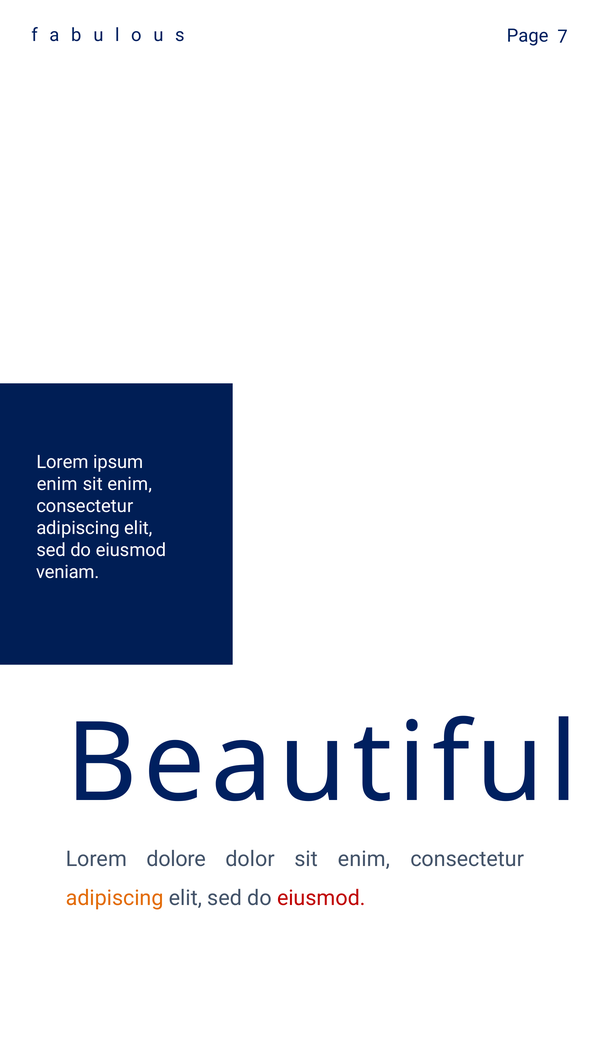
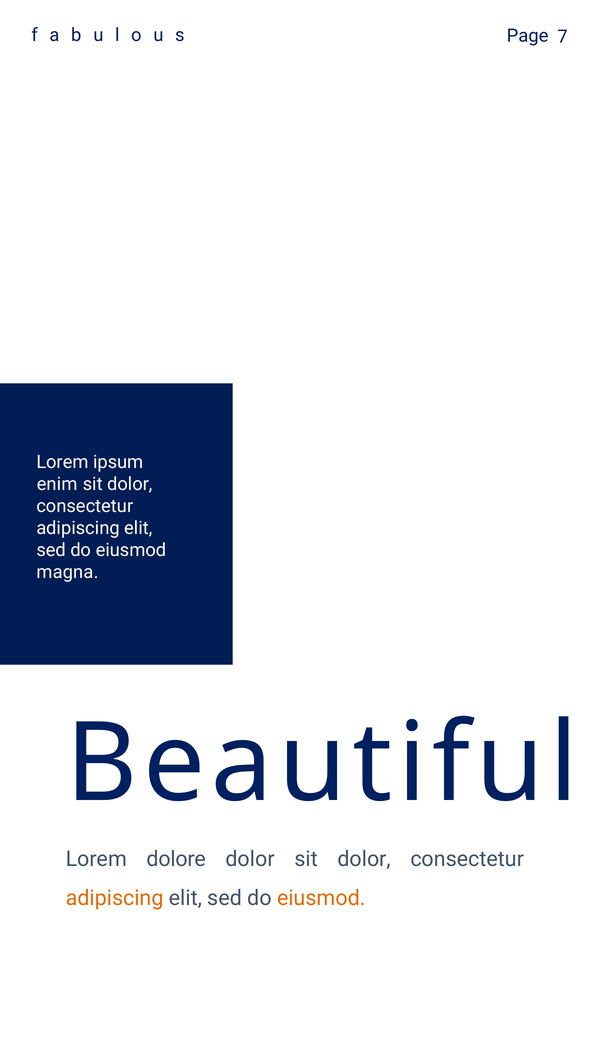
enim at (130, 484): enim -> dolor
veniam: veniam -> magna
dolor sit enim: enim -> dolor
eiusmod at (321, 899) colour: red -> orange
